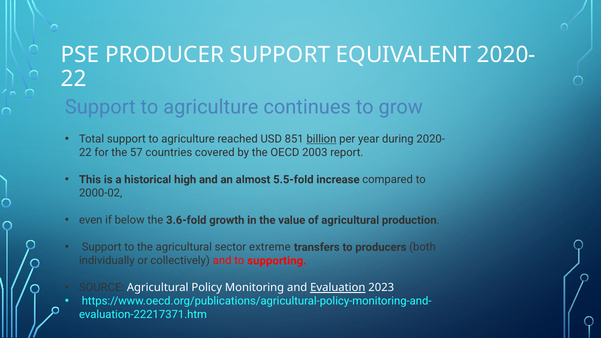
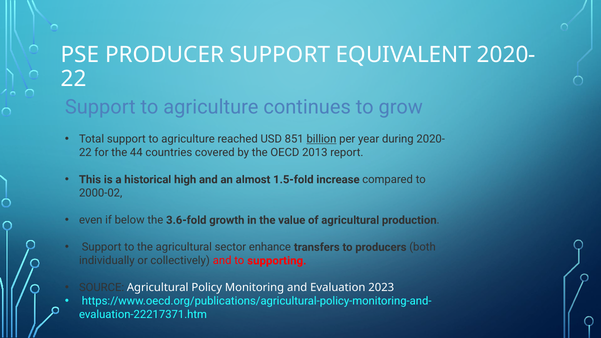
57: 57 -> 44
2003: 2003 -> 2013
5.5-fold: 5.5-fold -> 1.5-fold
extreme: extreme -> enhance
Evaluation underline: present -> none
